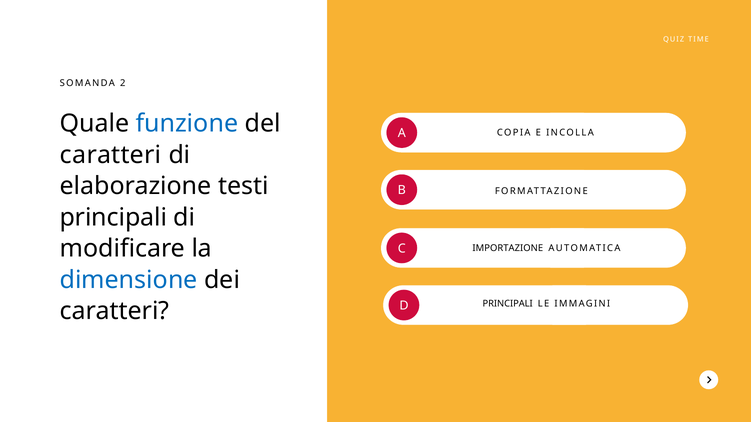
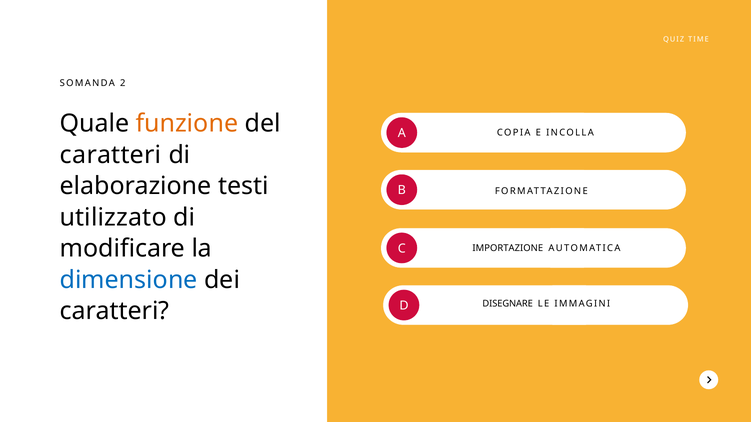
funzione colour: blue -> orange
principali at (113, 218): principali -> utilizzato
D PRINCIPALI: PRINCIPALI -> DISEGNARE
